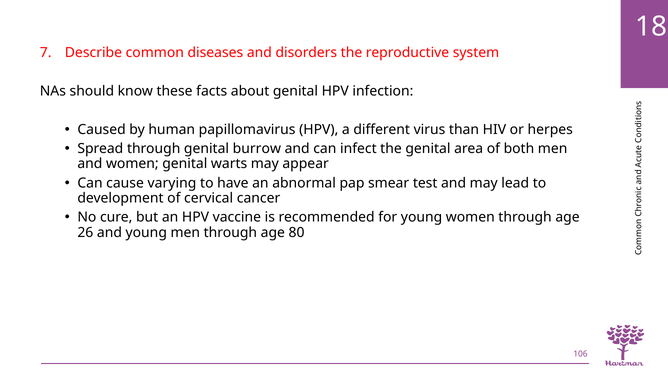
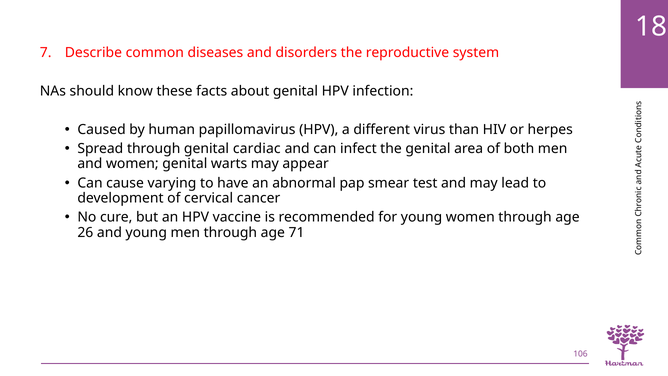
burrow: burrow -> cardiac
80: 80 -> 71
